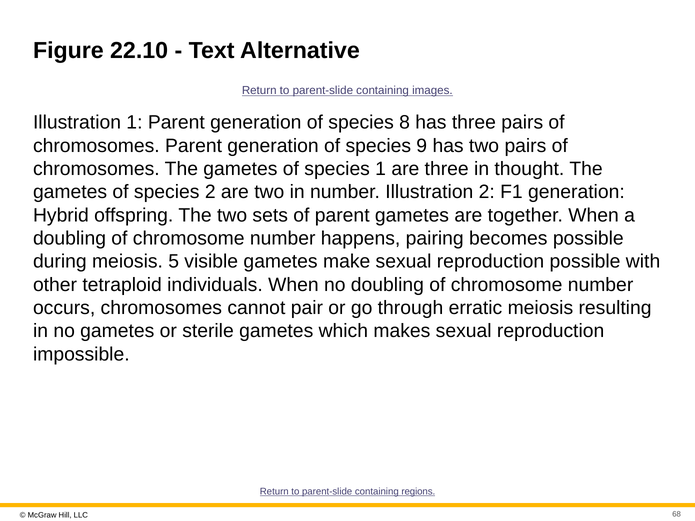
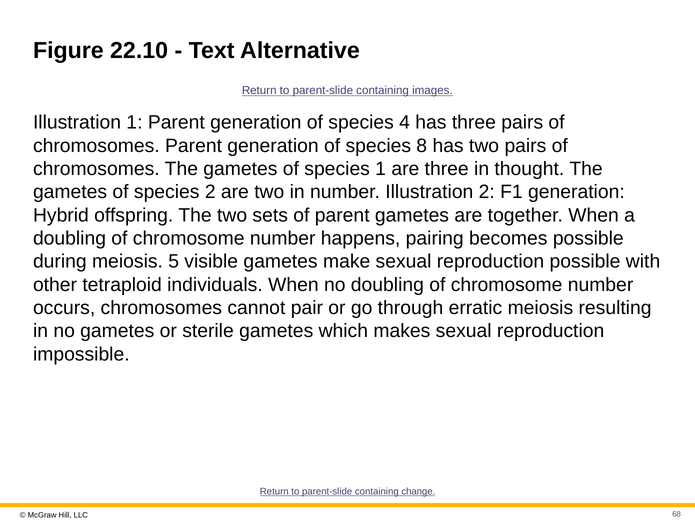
8: 8 -> 4
9: 9 -> 8
regions: regions -> change
